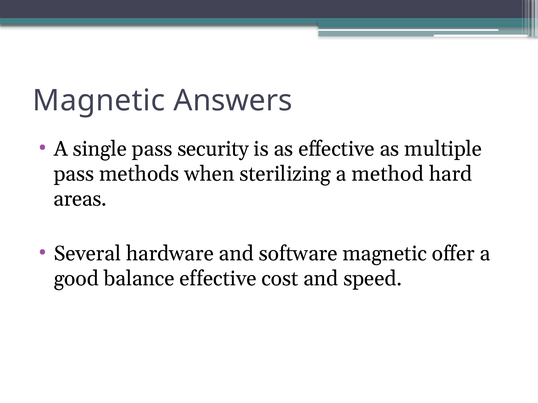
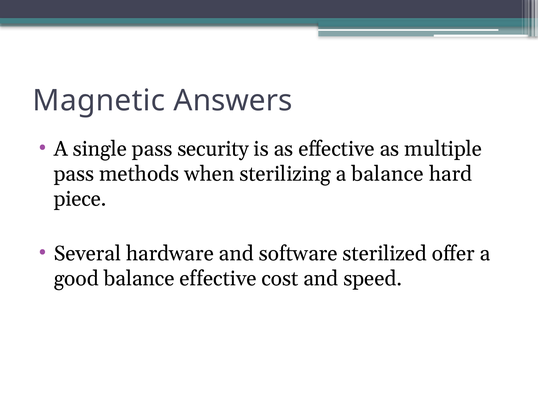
a method: method -> balance
areas: areas -> piece
software magnetic: magnetic -> sterilized
